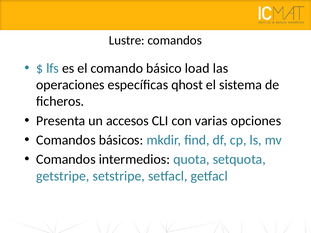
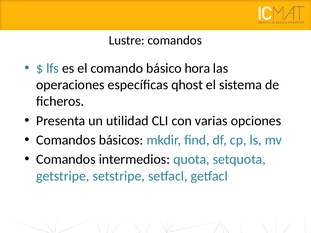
load: load -> hora
accesos: accesos -> utilidad
